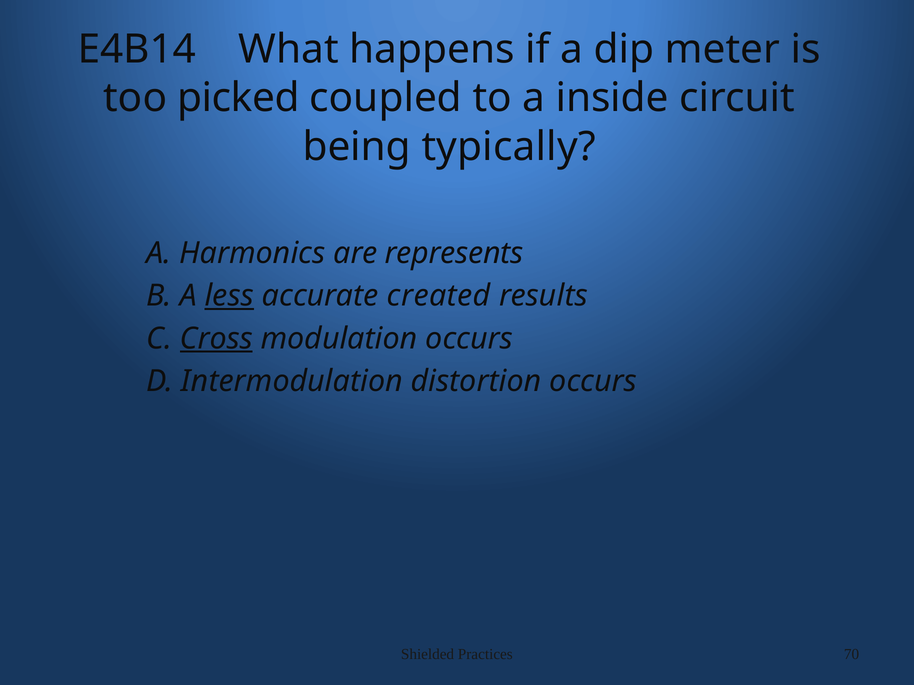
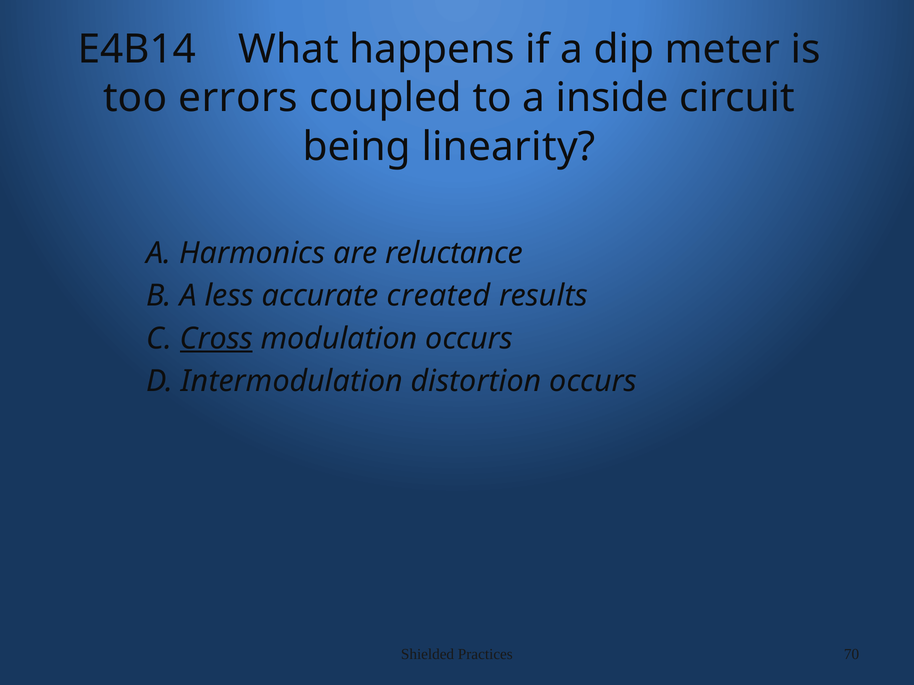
picked: picked -> errors
typically: typically -> linearity
represents: represents -> reluctance
less underline: present -> none
